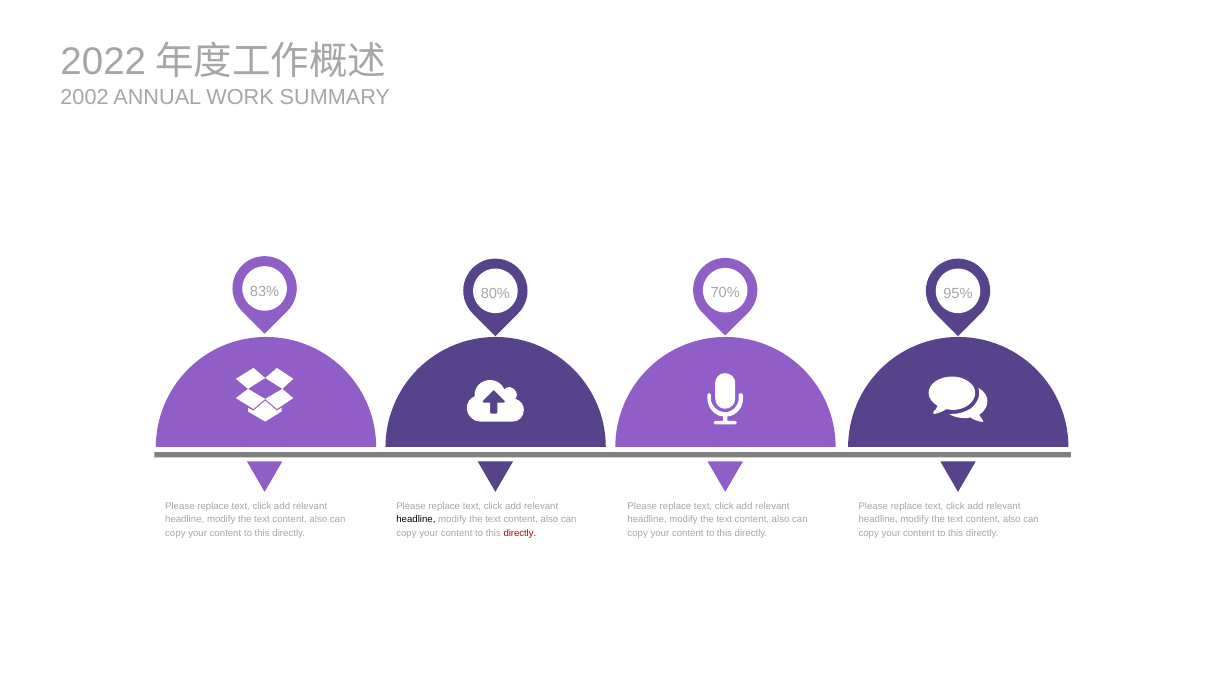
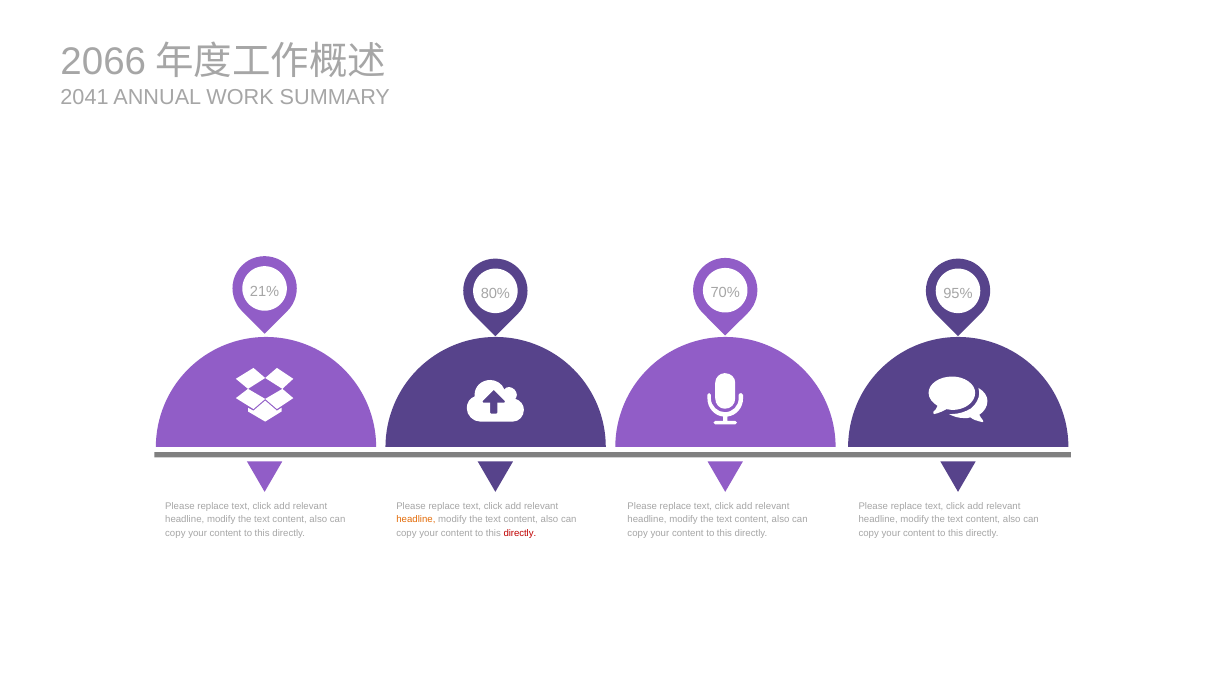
2022: 2022 -> 2066
2002: 2002 -> 2041
83%: 83% -> 21%
headline at (416, 520) colour: black -> orange
